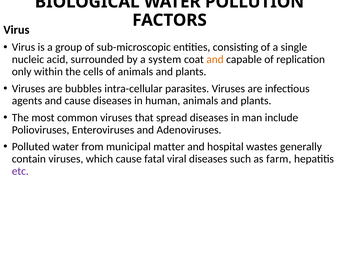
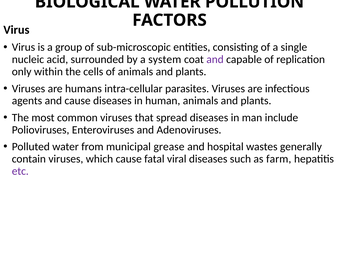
and at (215, 60) colour: orange -> purple
bubbles: bubbles -> humans
matter: matter -> grease
